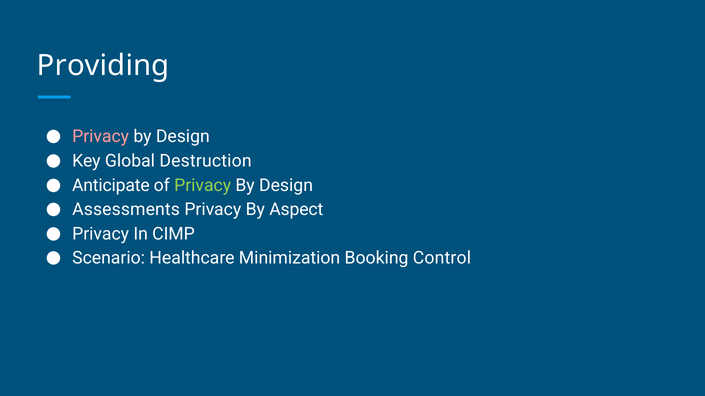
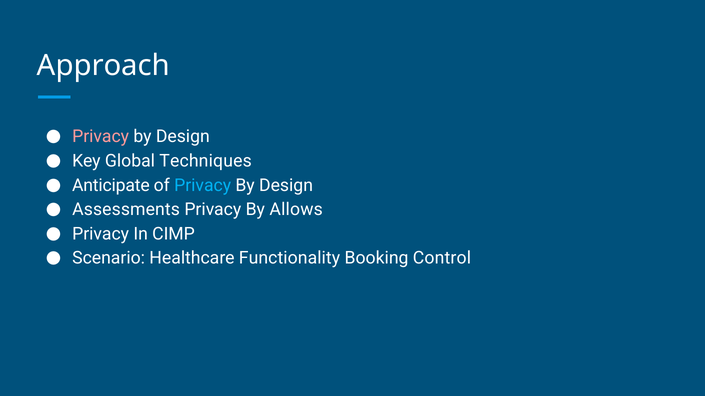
Providing: Providing -> Approach
Destruction: Destruction -> Techniques
Privacy at (203, 186) colour: light green -> light blue
Aspect: Aspect -> Allows
Minimization: Minimization -> Functionality
